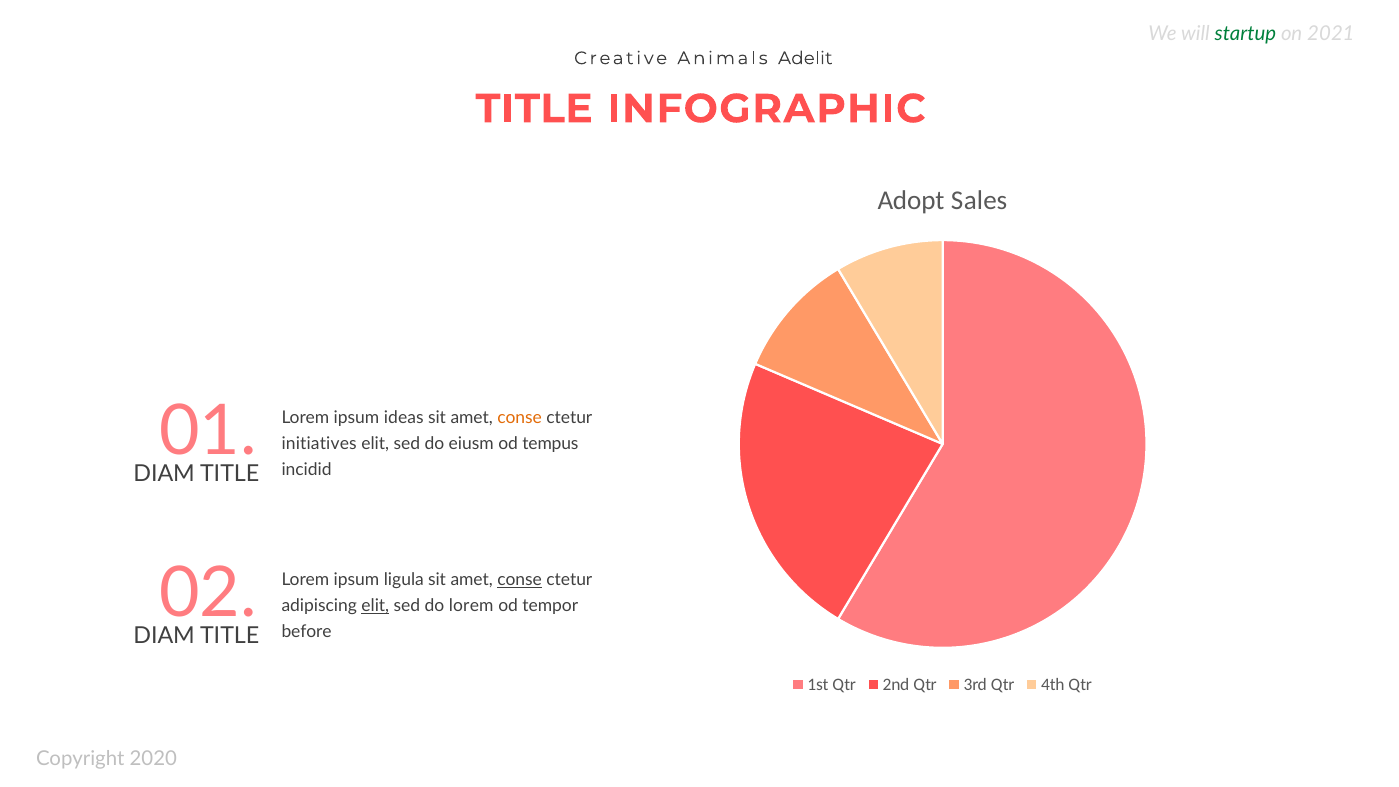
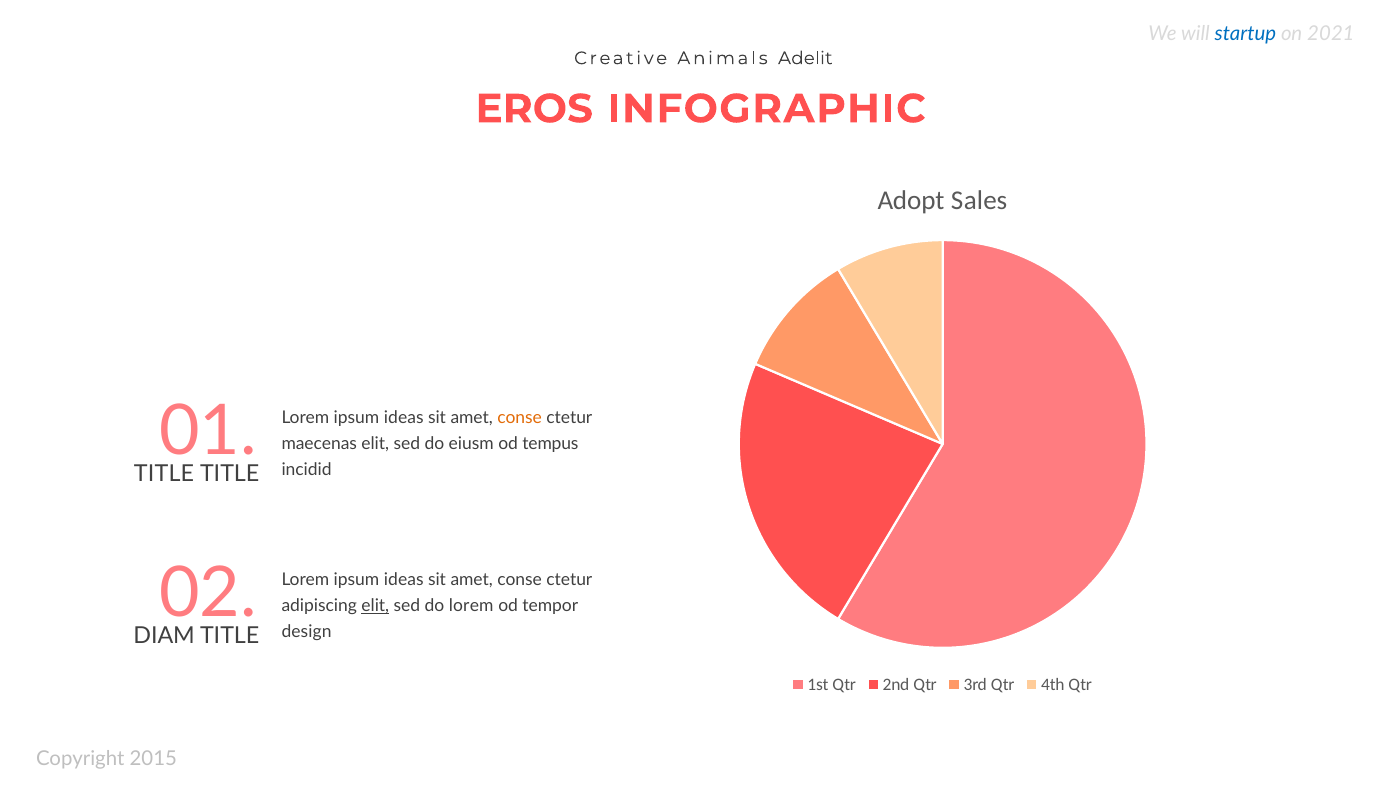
startup colour: green -> blue
TITLE at (534, 109): TITLE -> EROS
initiatives: initiatives -> maecenas
DIAM at (164, 474): DIAM -> TITLE
ligula at (404, 580): ligula -> ideas
conse at (520, 580) underline: present -> none
before: before -> design
2020: 2020 -> 2015
